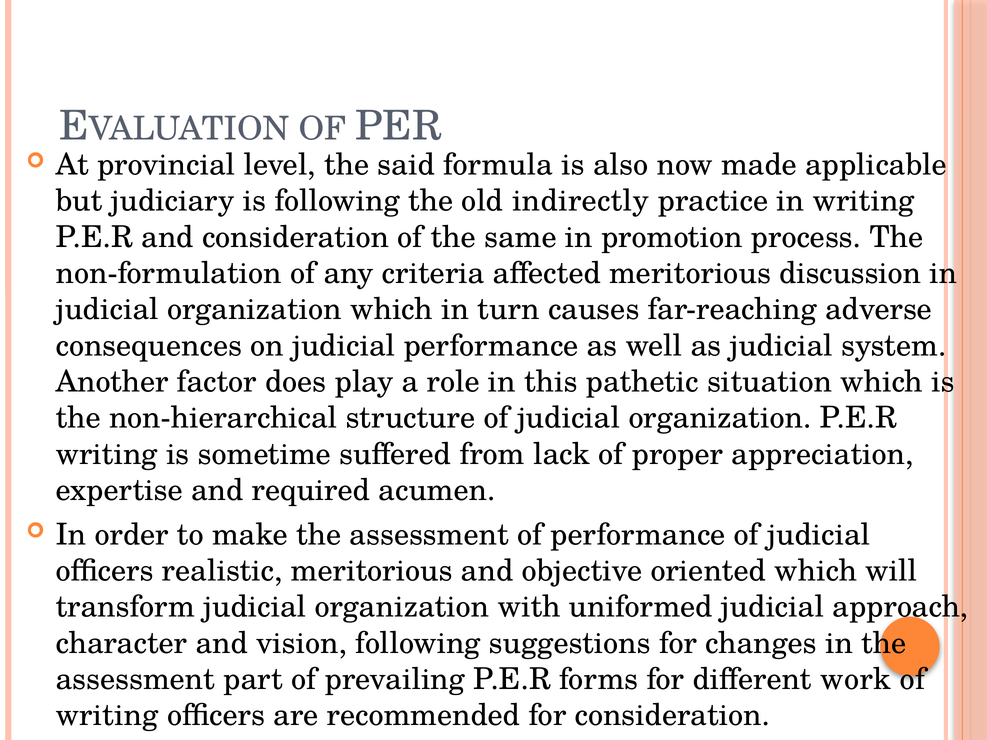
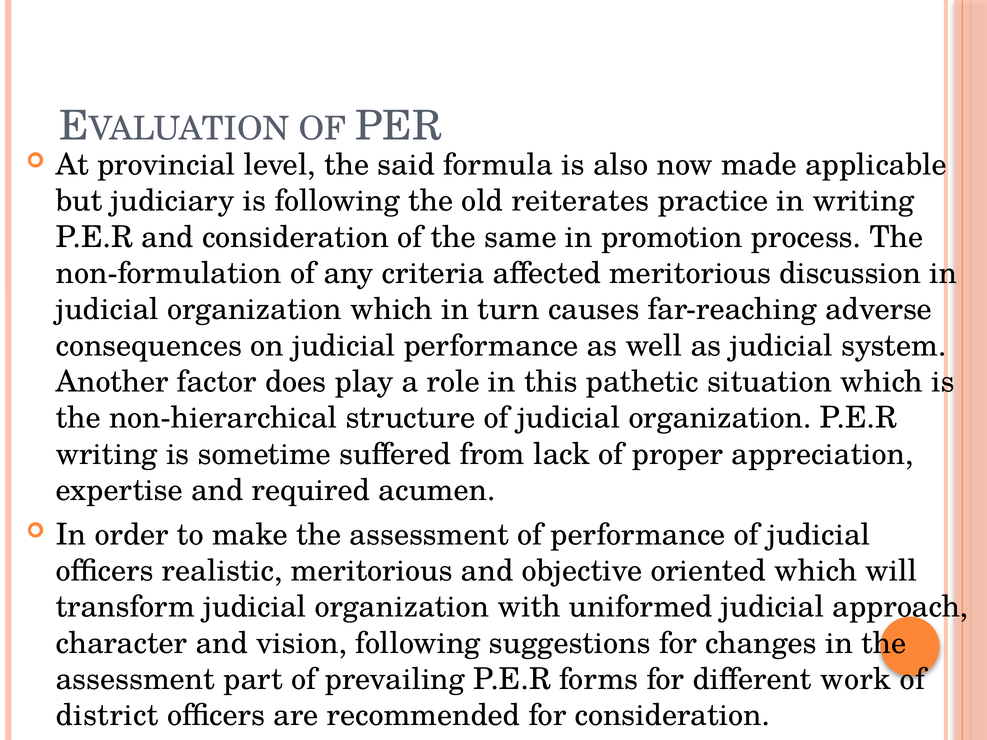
indirectly: indirectly -> reiterates
writing at (107, 716): writing -> district
